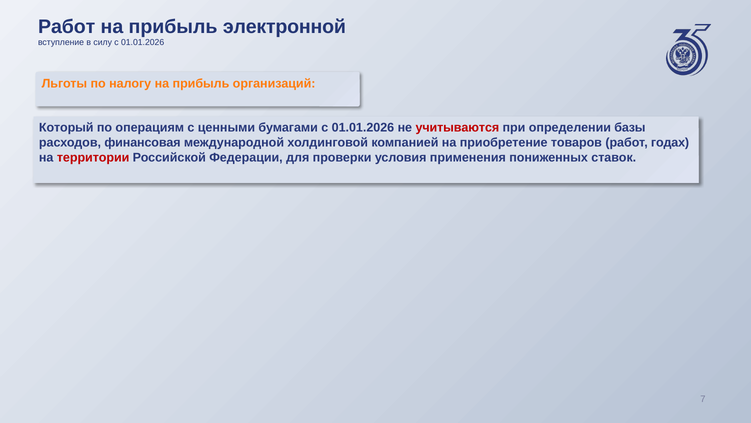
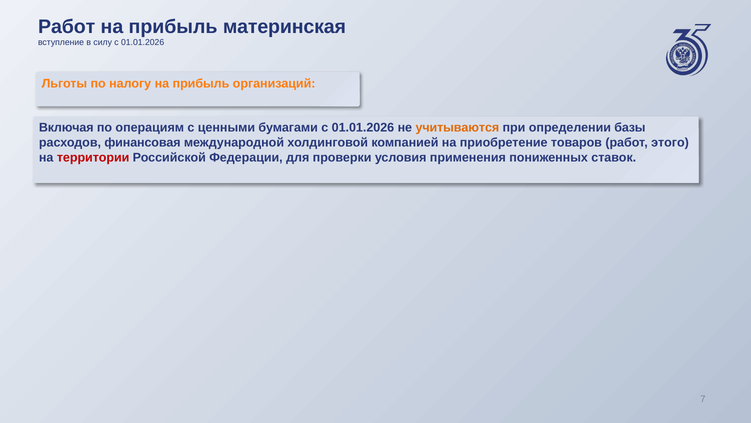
электронной: электронной -> материнская
Который: Который -> Включая
учитываются colour: red -> orange
годах: годах -> этого
